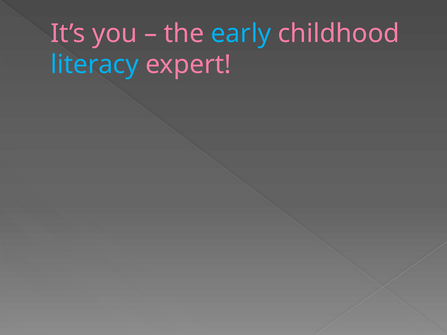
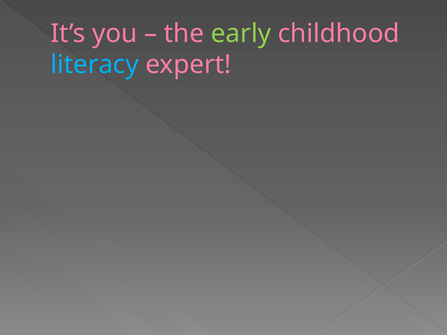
early colour: light blue -> light green
